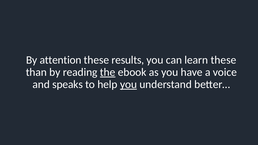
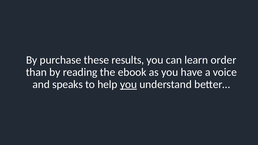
attention: attention -> purchase
learn these: these -> order
the underline: present -> none
